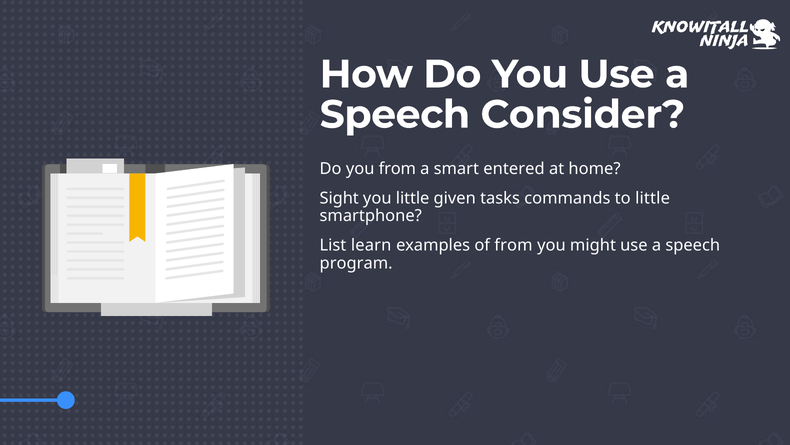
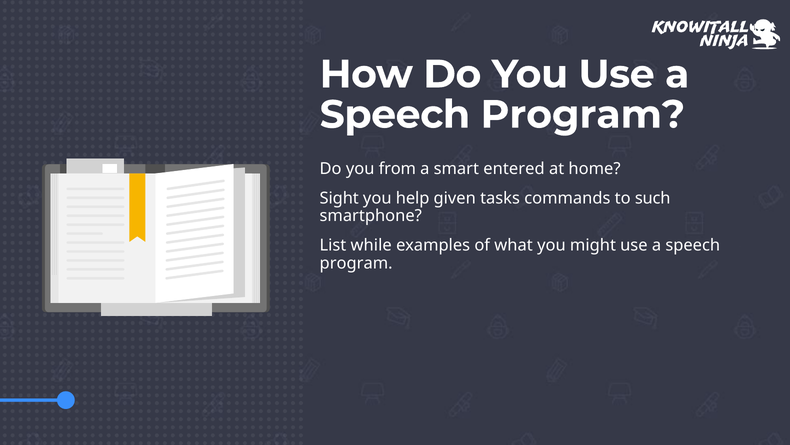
Consider at (583, 115): Consider -> Program
you little: little -> help
to little: little -> such
learn: learn -> while
of from: from -> what
